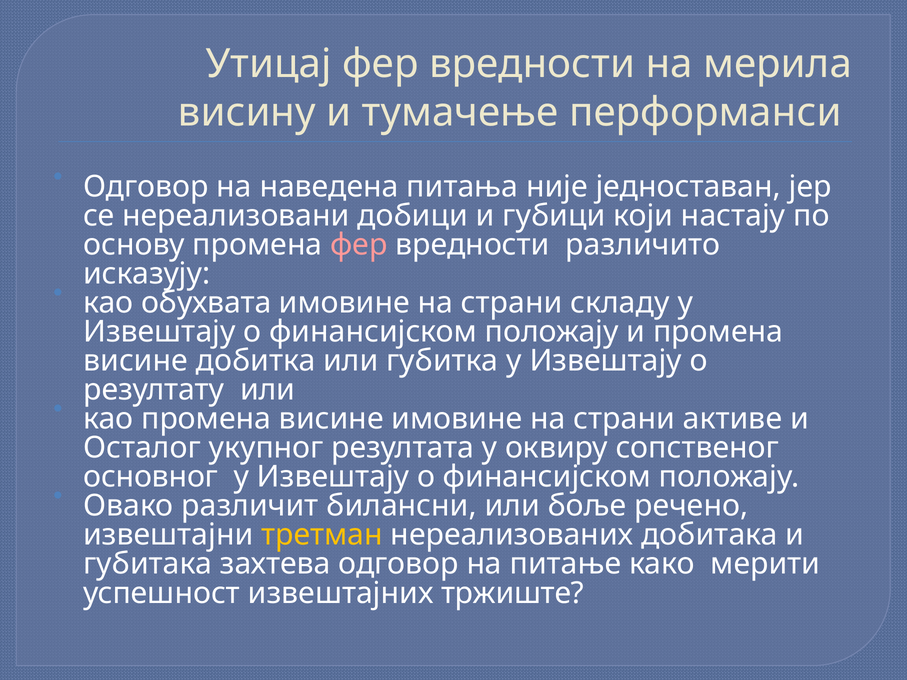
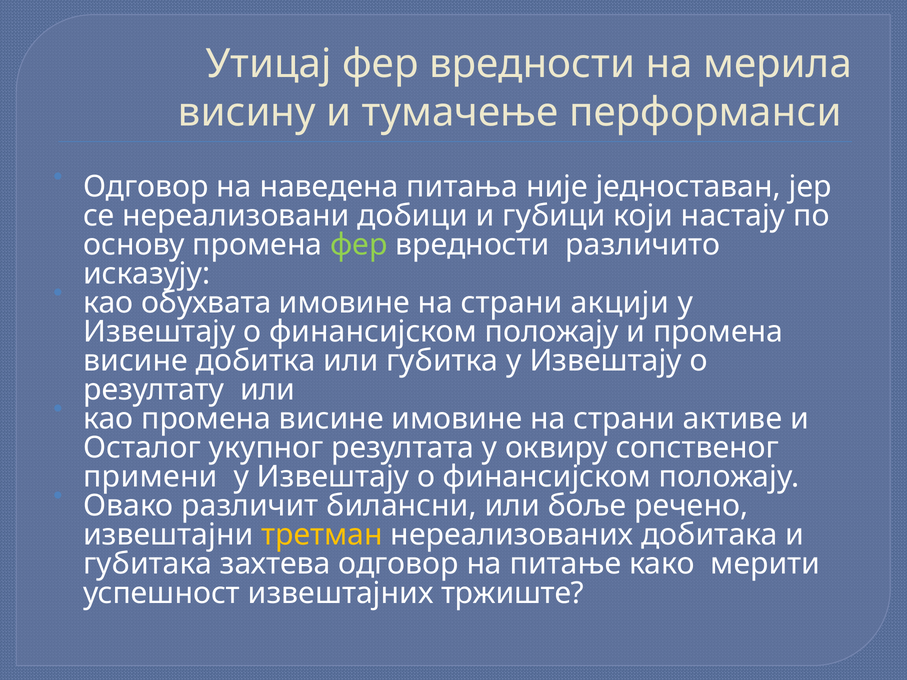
фер at (359, 245) colour: pink -> light green
складу: складу -> акцији
основног: основног -> примени
